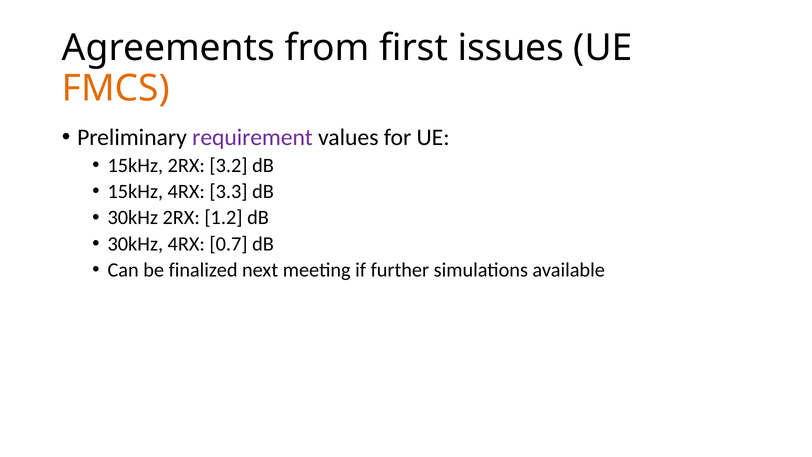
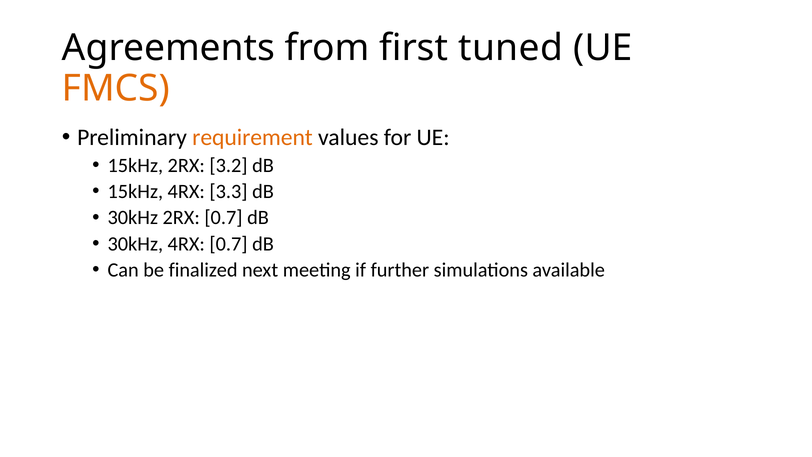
issues: issues -> tuned
requirement colour: purple -> orange
2RX 1.2: 1.2 -> 0.7
